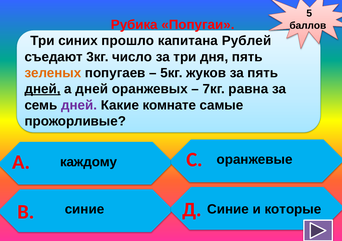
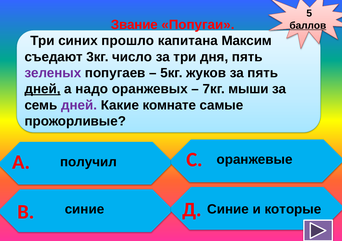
Рубика: Рубика -> Звание
баллов underline: none -> present
Рублей: Рублей -> Максим
зеленых colour: orange -> purple
а дней: дней -> надо
равна: равна -> мыши
каждому: каждому -> получил
